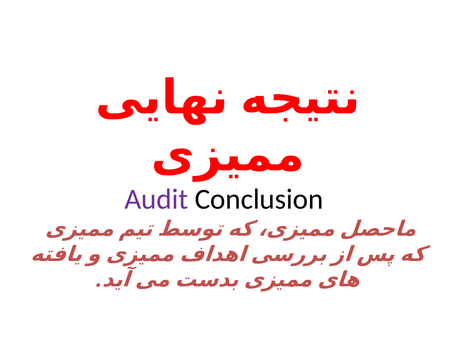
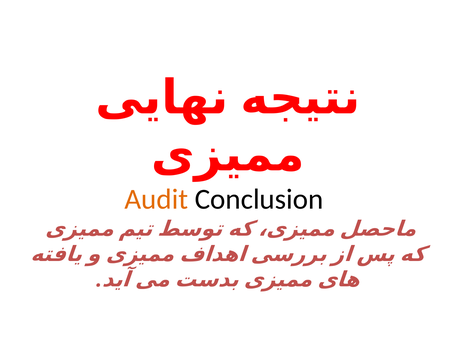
Audit colour: purple -> orange
